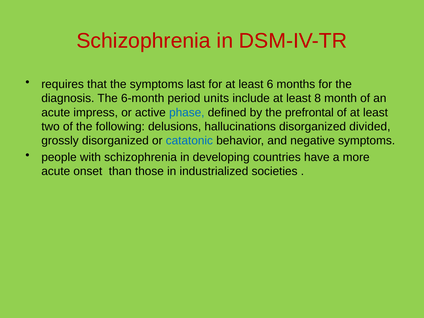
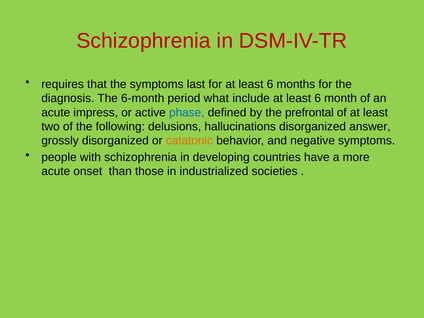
units: units -> what
include at least 8: 8 -> 6
divided: divided -> answer
catatonic colour: blue -> orange
